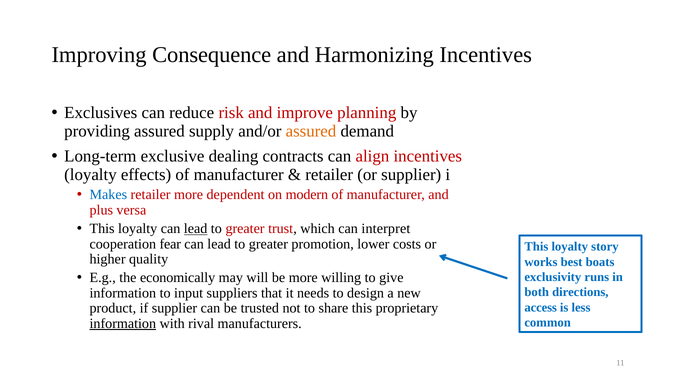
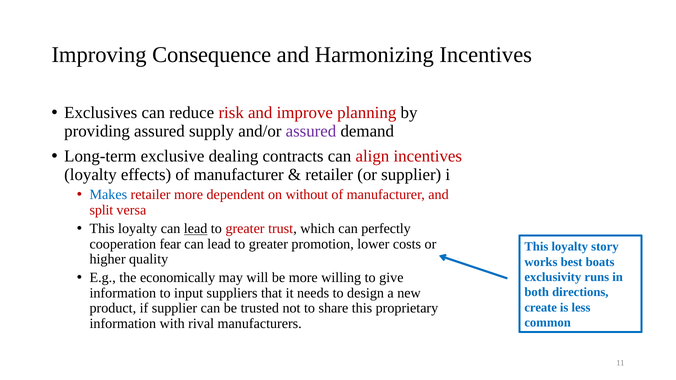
assured at (311, 131) colour: orange -> purple
modern: modern -> without
plus: plus -> split
interpret: interpret -> perfectly
access: access -> create
information at (123, 324) underline: present -> none
